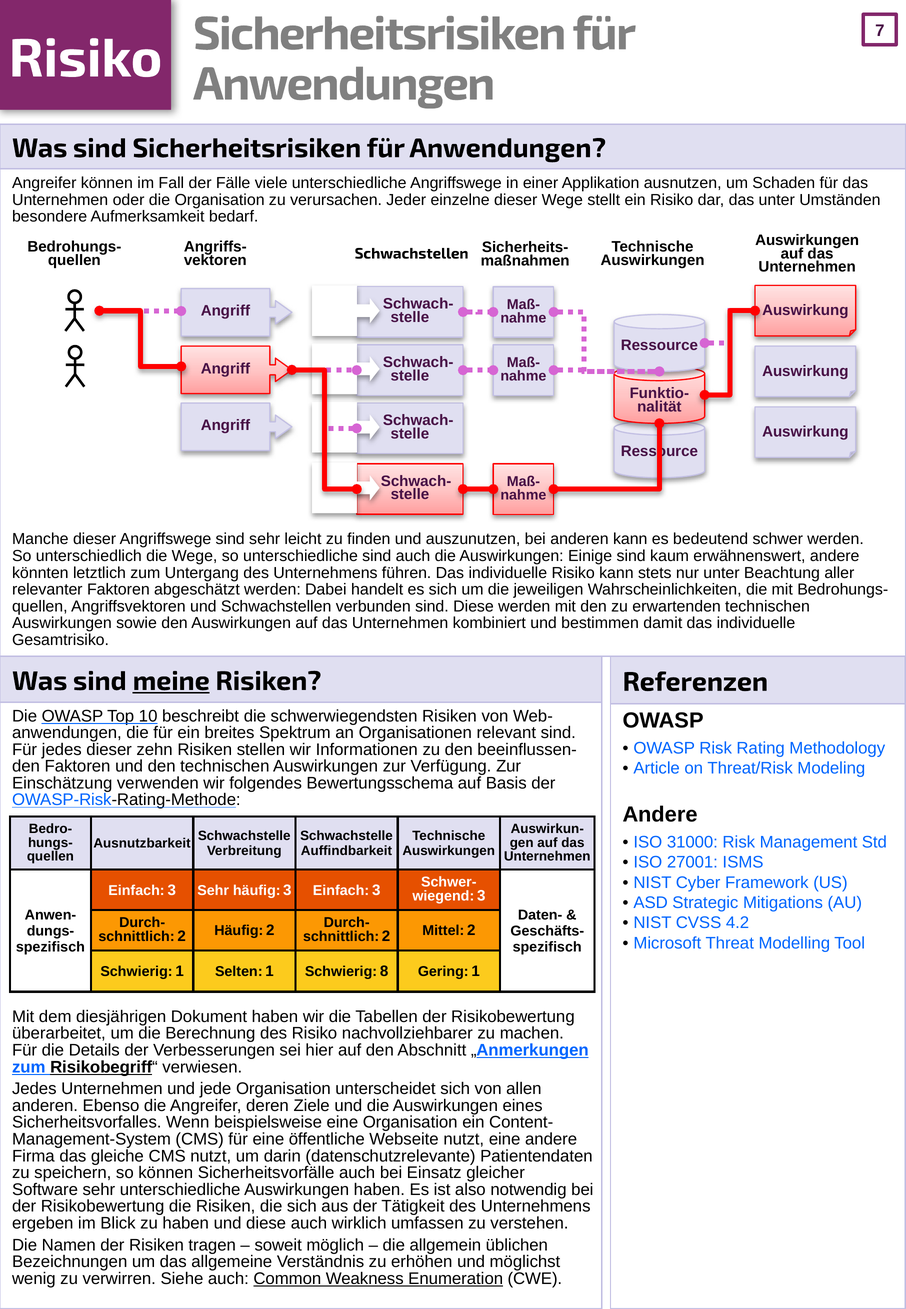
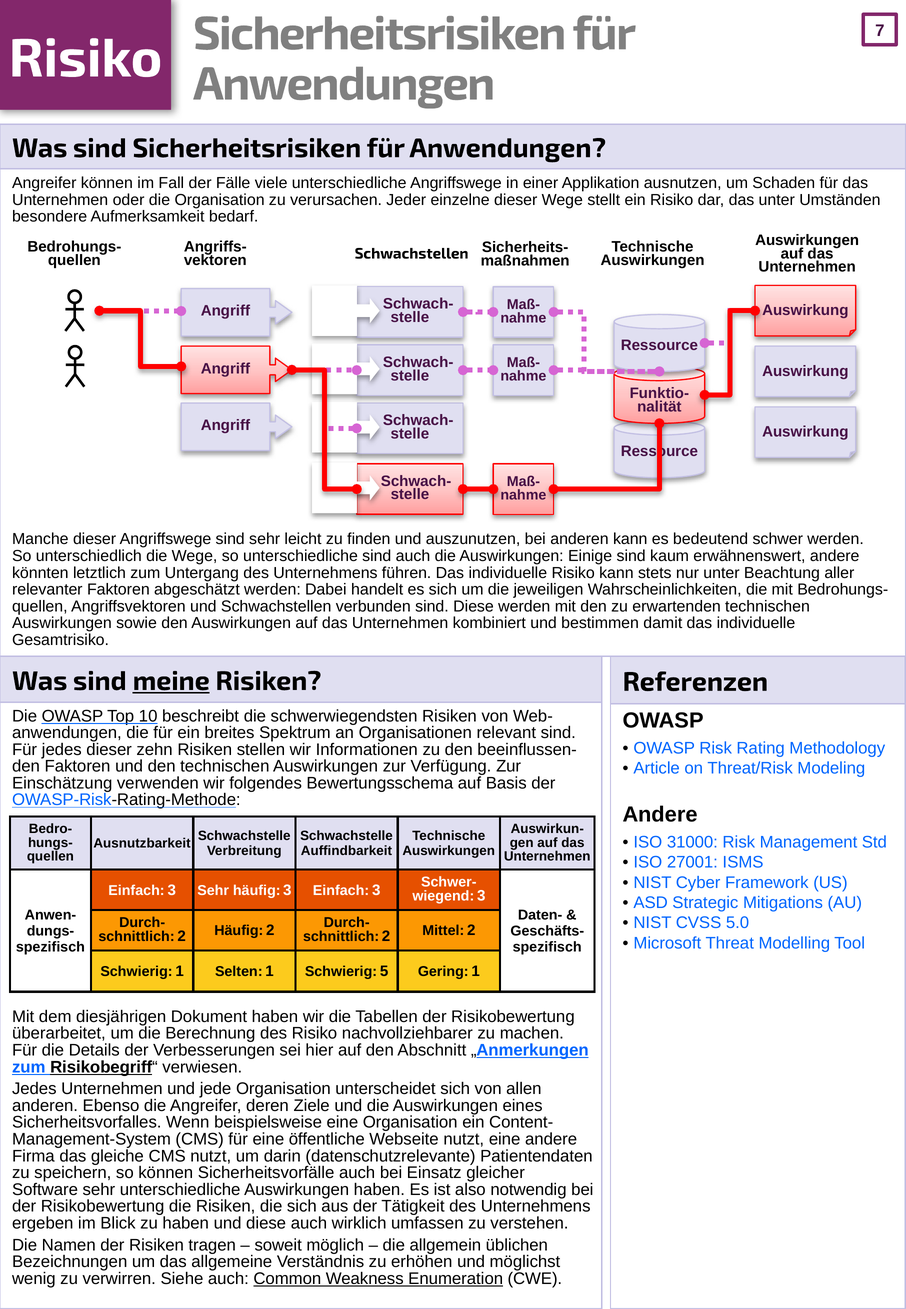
4.2: 4.2 -> 5.0
8: 8 -> 5
